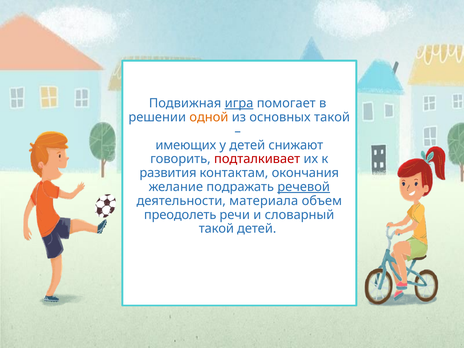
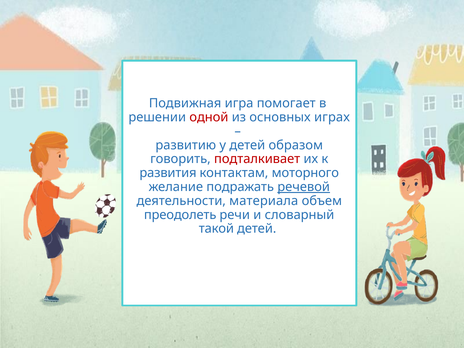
игра underline: present -> none
одной colour: orange -> red
основных такой: такой -> играх
имеющих: имеющих -> развитию
снижают: снижают -> образом
окончания: окончания -> моторного
